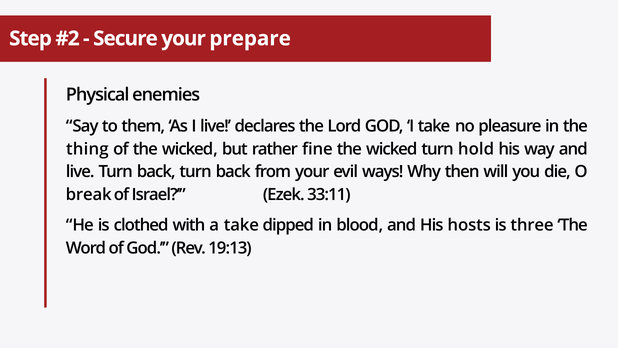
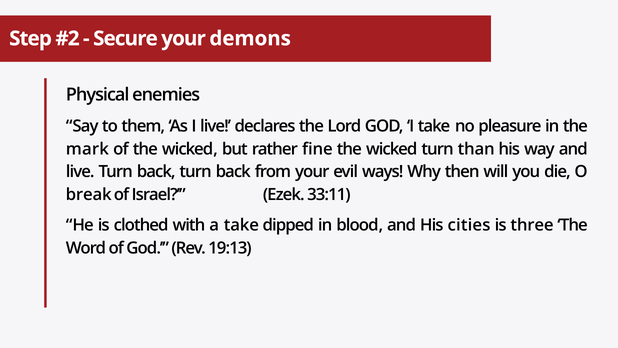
prepare: prepare -> demons
thing: thing -> mark
hold: hold -> than
hosts: hosts -> cities
